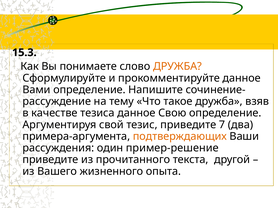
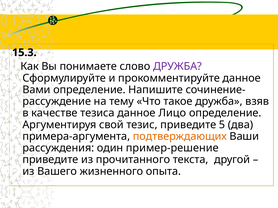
ДРУЖБА at (177, 67) colour: orange -> purple
Свою: Свою -> Лицо
7: 7 -> 5
